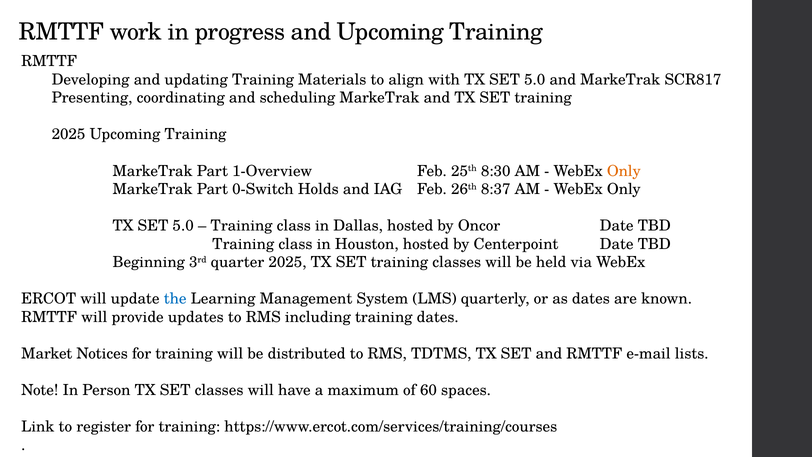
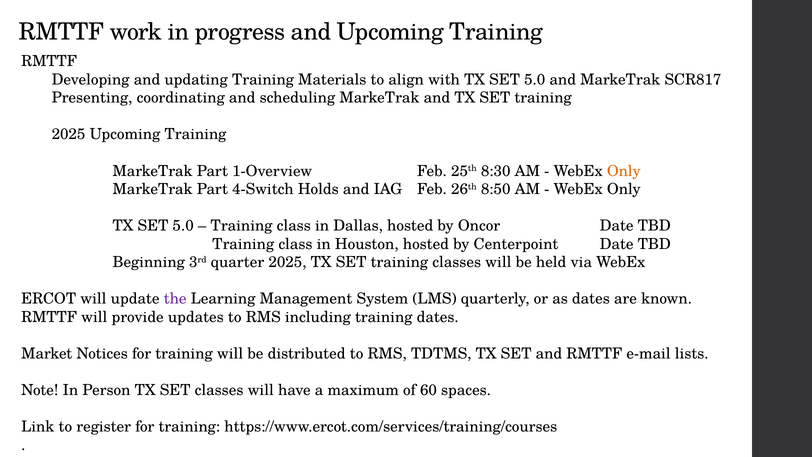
0-Switch: 0-Switch -> 4-Switch
8:37: 8:37 -> 8:50
the colour: blue -> purple
